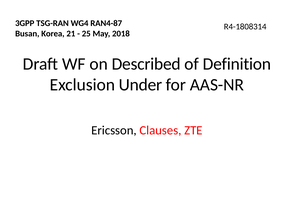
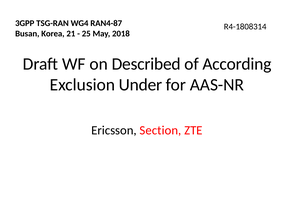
Definition: Definition -> According
Clauses: Clauses -> Section
